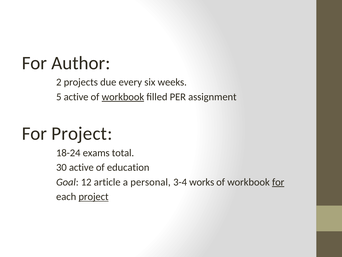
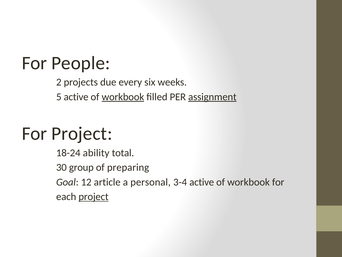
Author: Author -> People
assignment underline: none -> present
exams: exams -> ability
30 active: active -> group
education: education -> preparing
3-4 works: works -> active
for at (278, 182) underline: present -> none
